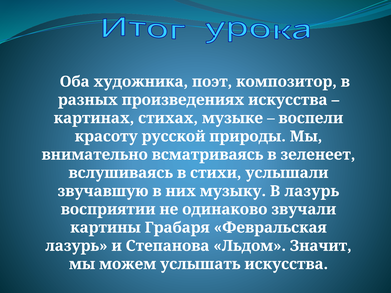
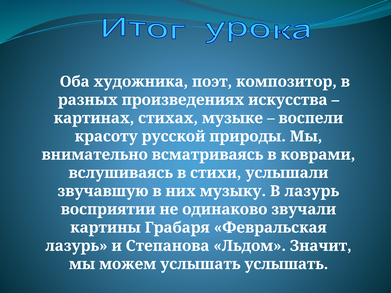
зеленеет: зеленеет -> коврами
услышать искусства: искусства -> услышать
